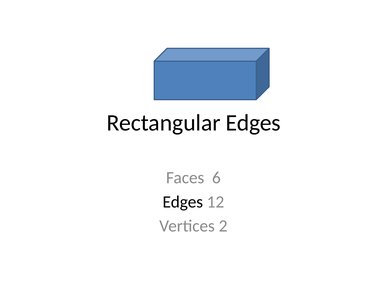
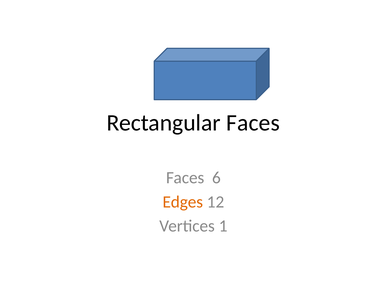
Rectangular Edges: Edges -> Faces
Edges at (183, 202) colour: black -> orange
2: 2 -> 1
